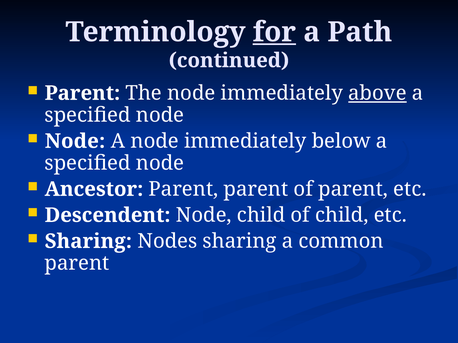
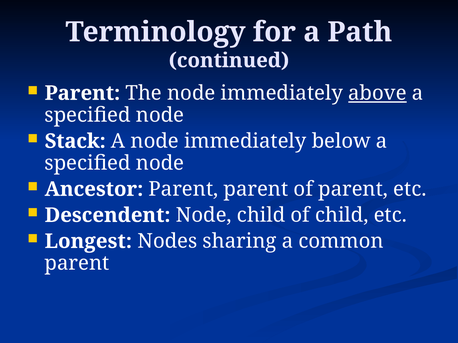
for underline: present -> none
Node at (75, 141): Node -> Stack
Sharing at (88, 242): Sharing -> Longest
